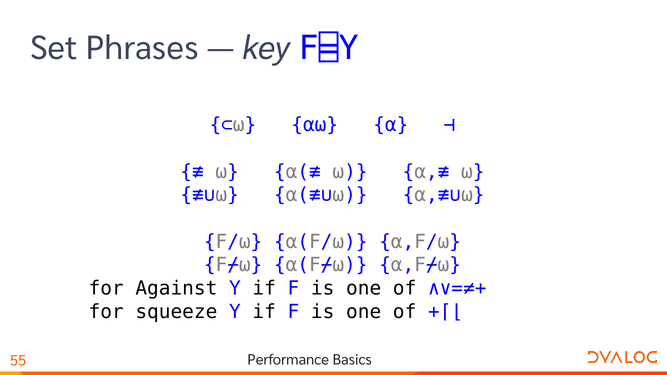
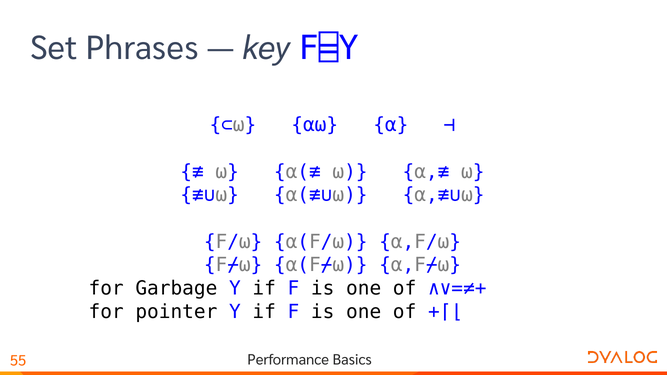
Against: Against -> Garbage
squeeze: squeeze -> pointer
